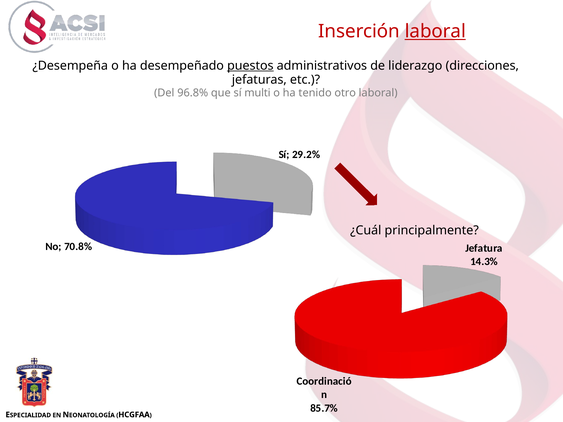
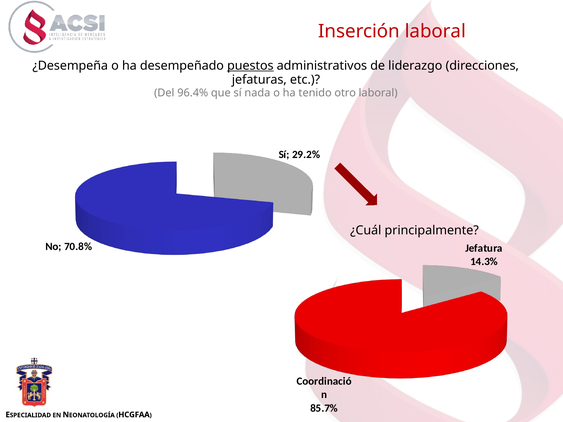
laboral at (435, 31) underline: present -> none
96.8%: 96.8% -> 96.4%
multi: multi -> nada
